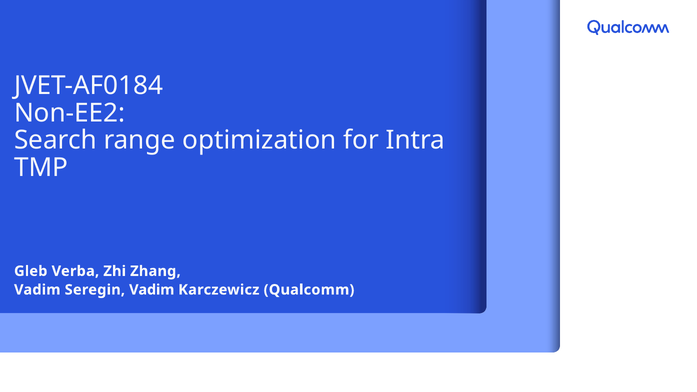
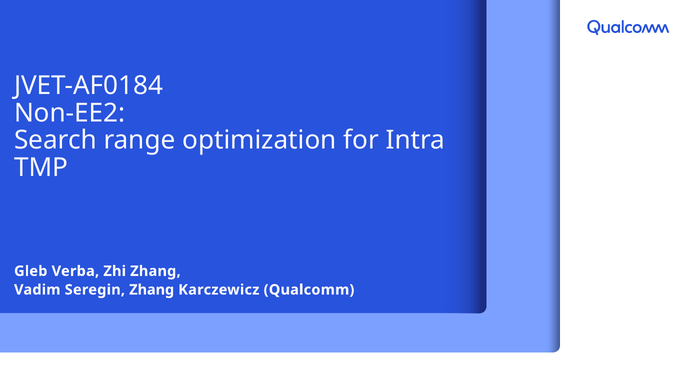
Seregin Vadim: Vadim -> Zhang
